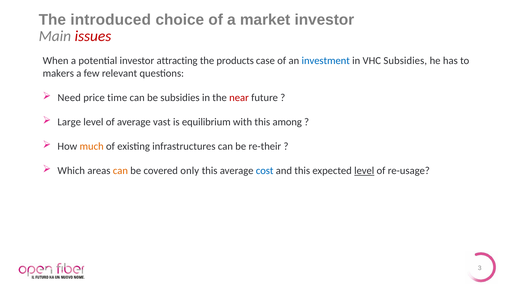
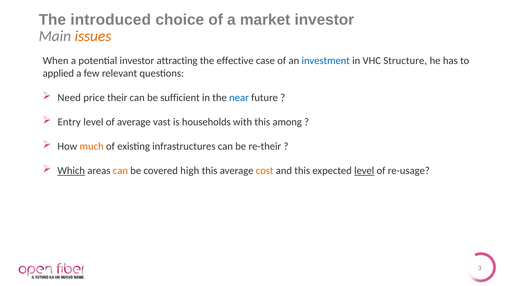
issues colour: red -> orange
products: products -> effective
VHC Subsidies: Subsidies -> Structure
makers: makers -> applied
time: time -> their
be subsidies: subsidies -> sufficient
near colour: red -> blue
Large: Large -> Entry
equilibrium: equilibrium -> households
Which underline: none -> present
only: only -> high
cost colour: blue -> orange
